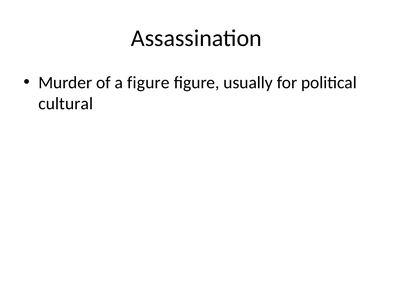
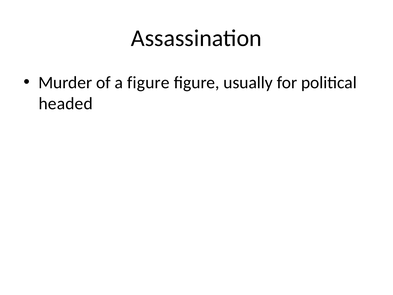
cultural: cultural -> headed
